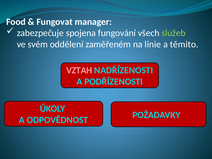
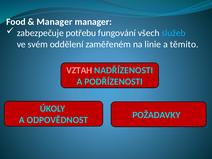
Fungovat at (55, 22): Fungovat -> Manager
spojena: spojena -> potřebu
služeb colour: light green -> light blue
